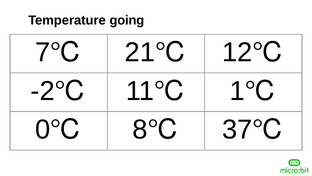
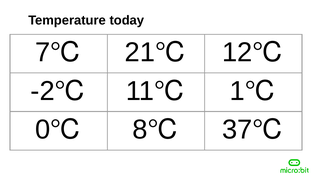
going: going -> today
